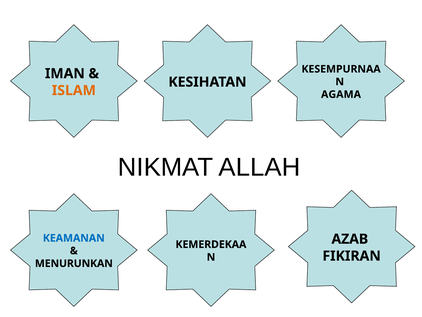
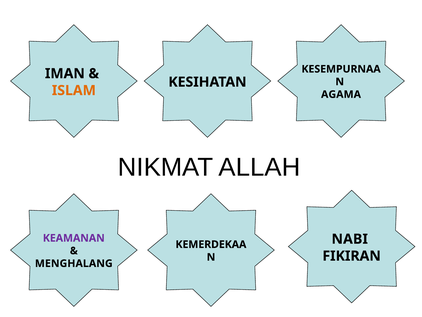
KEAMANAN colour: blue -> purple
AZAB: AZAB -> NABI
MENURUNKAN: MENURUNKAN -> MENGHALANG
